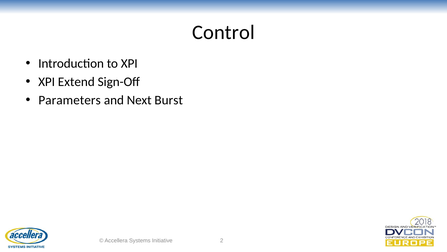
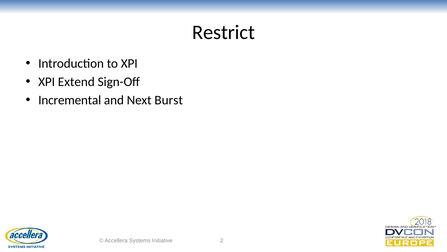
Control: Control -> Restrict
Parameters: Parameters -> Incremental
